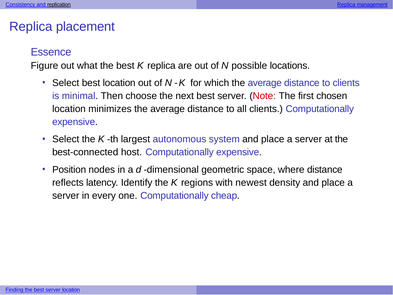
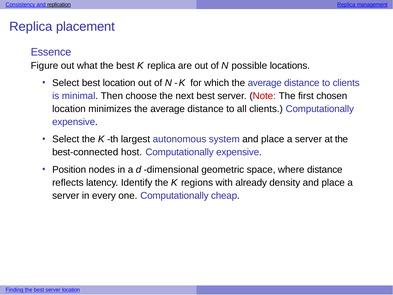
newest: newest -> already
